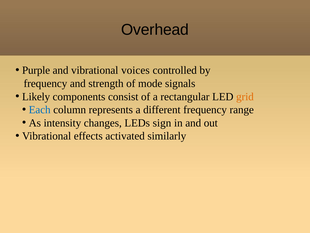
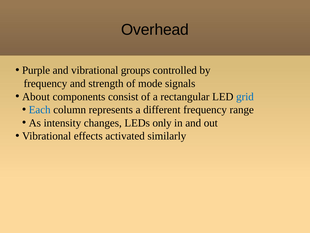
voices: voices -> groups
Likely: Likely -> About
grid colour: orange -> blue
sign: sign -> only
